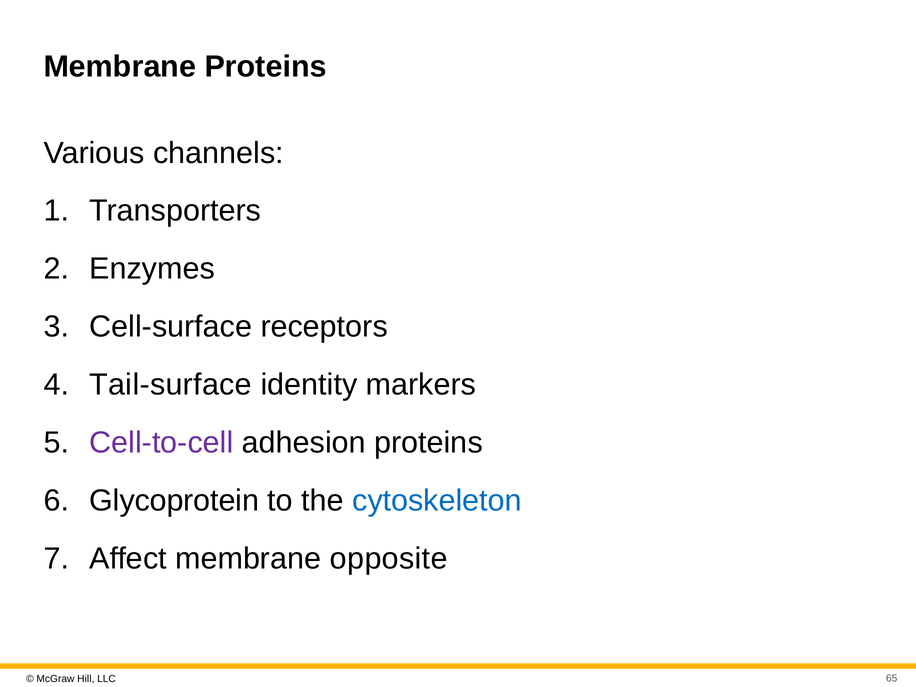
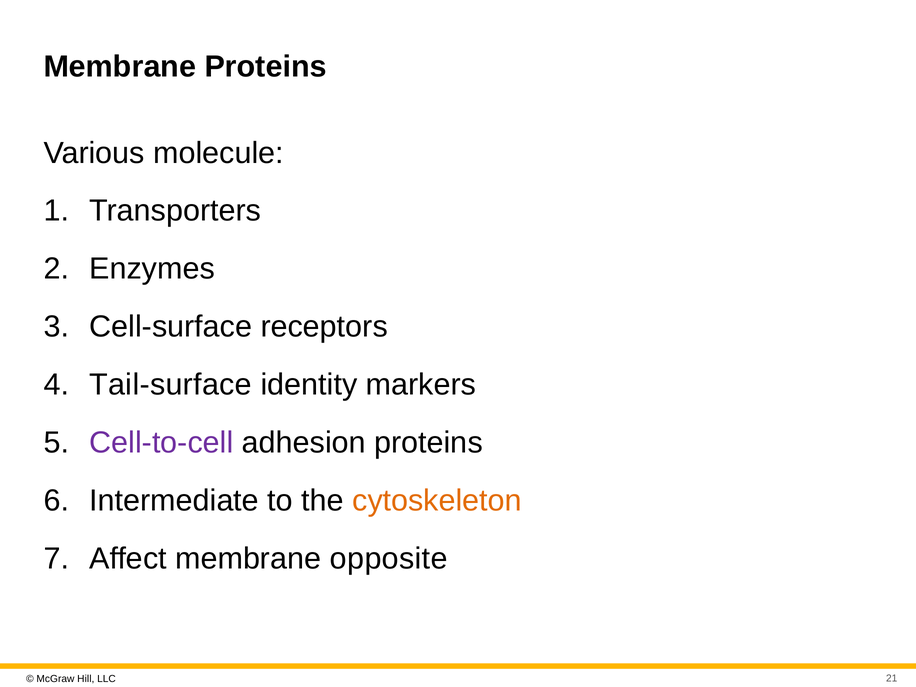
channels: channels -> molecule
Glycoprotein: Glycoprotein -> Intermediate
cytoskeleton colour: blue -> orange
65: 65 -> 21
